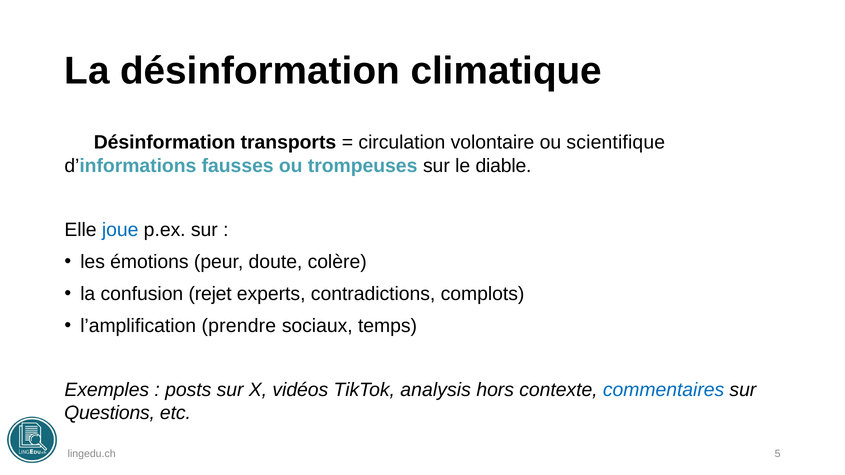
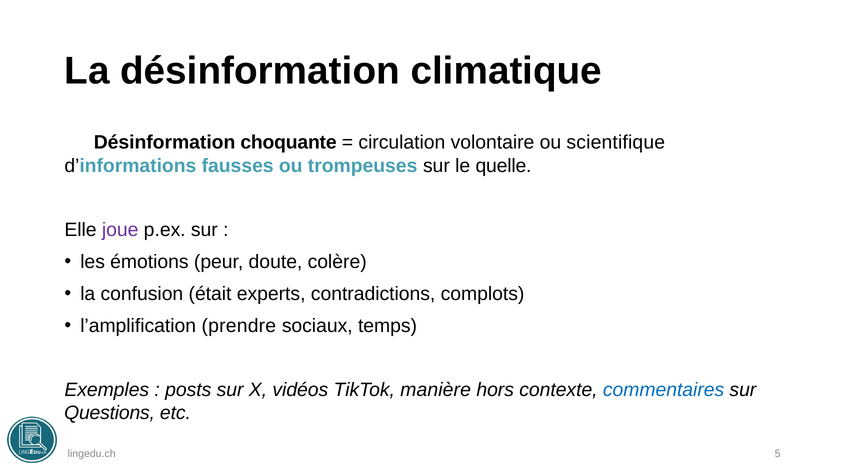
transports: transports -> choquante
diable: diable -> quelle
joue colour: blue -> purple
rejet: rejet -> était
analysis: analysis -> manière
